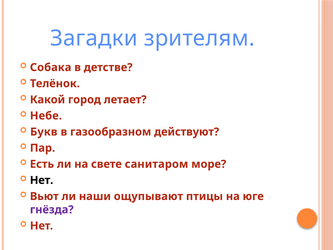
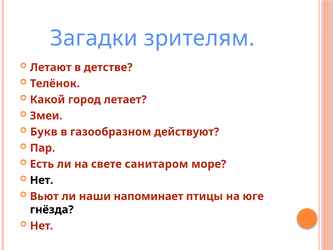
Собака: Собака -> Летают
Небе: Небе -> Змеи
ощупывают: ощупывают -> напоминает
гнёзда colour: purple -> black
